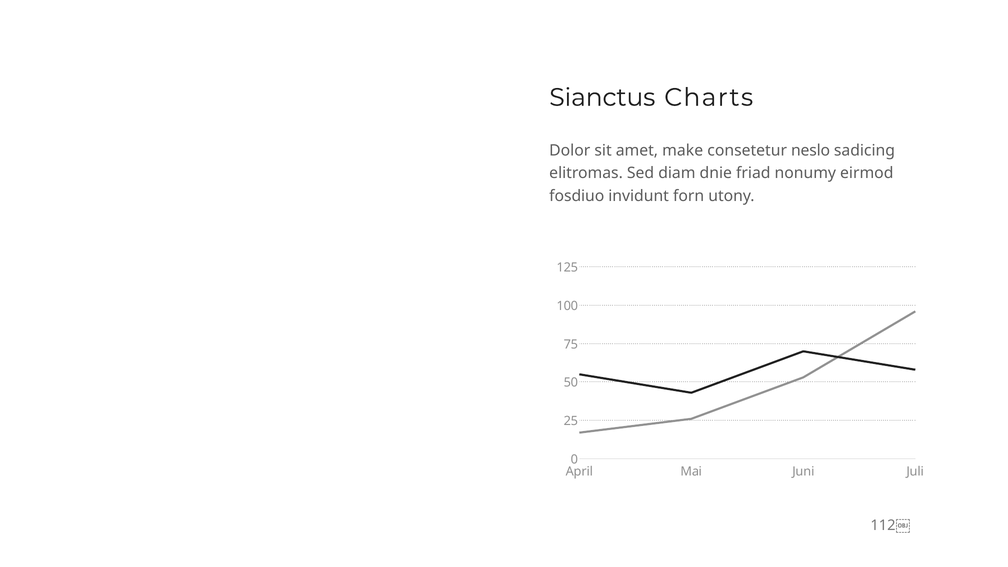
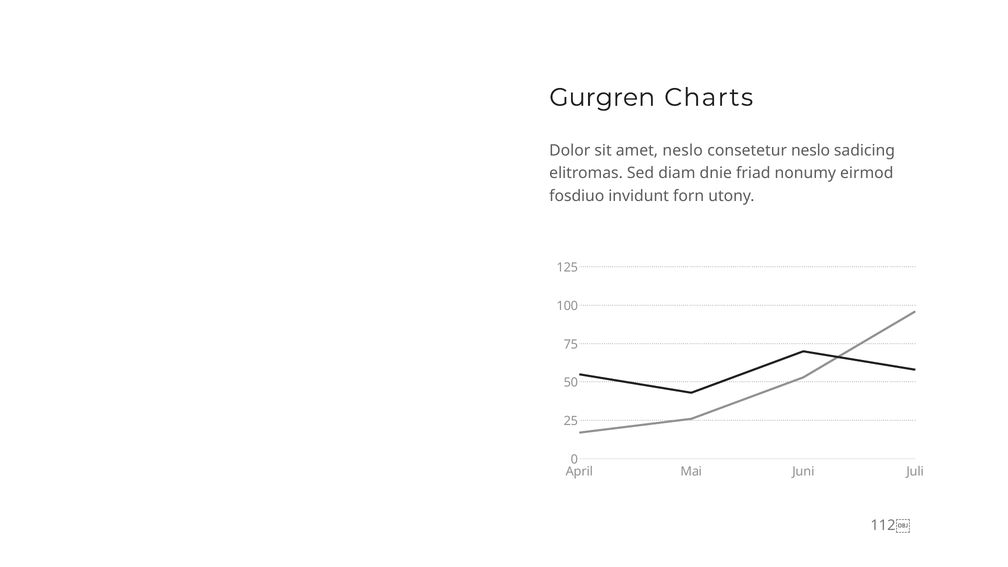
Sianctus: Sianctus -> Gurgren
amet make: make -> neslo
